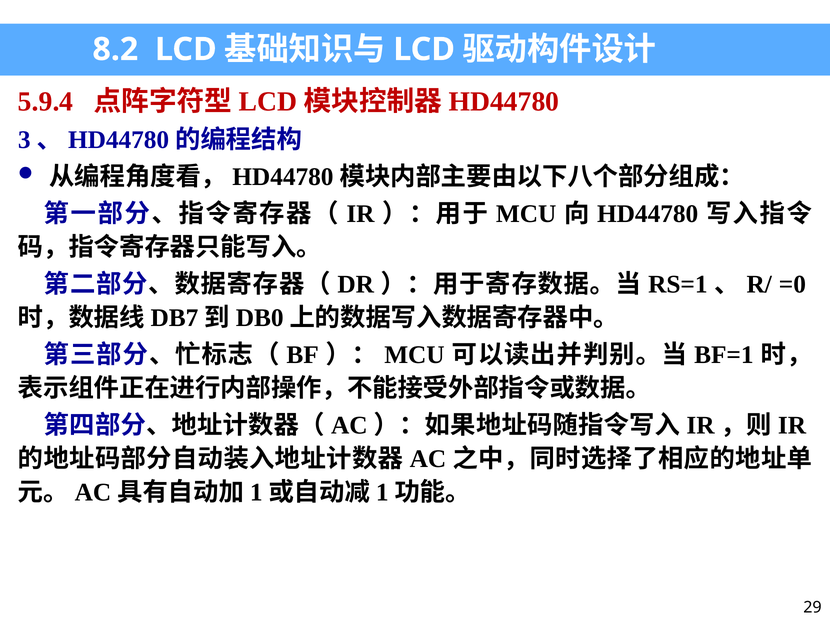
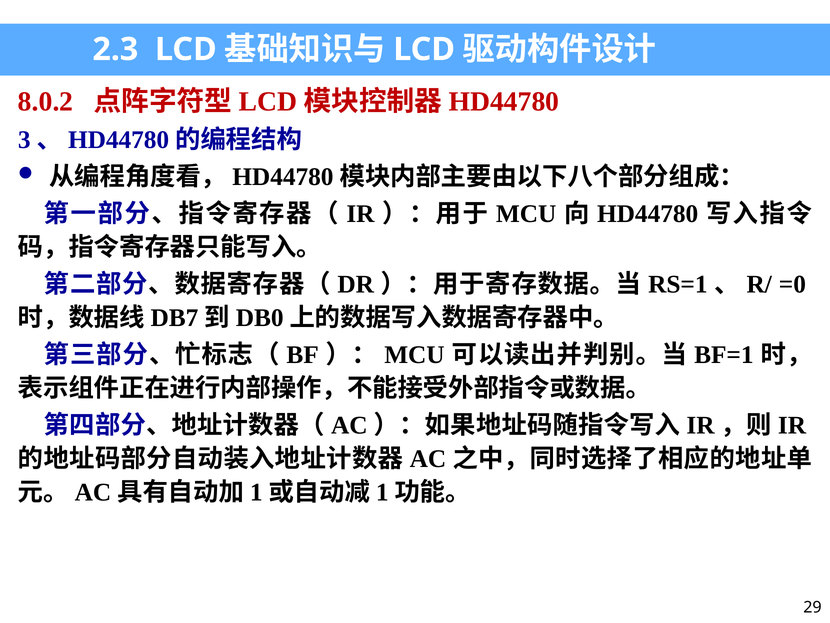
8.2: 8.2 -> 2.3
5.9.4: 5.9.4 -> 8.0.2
